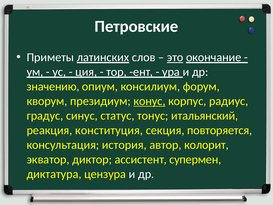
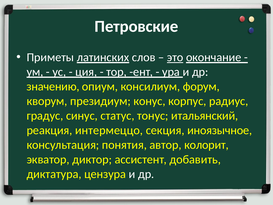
конус underline: present -> none
конституция: конституция -> интермеццо
повторяется: повторяется -> иноязычное
история: история -> понятия
супермен: супермен -> добавить
